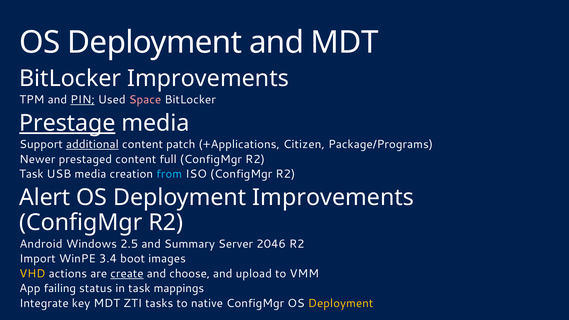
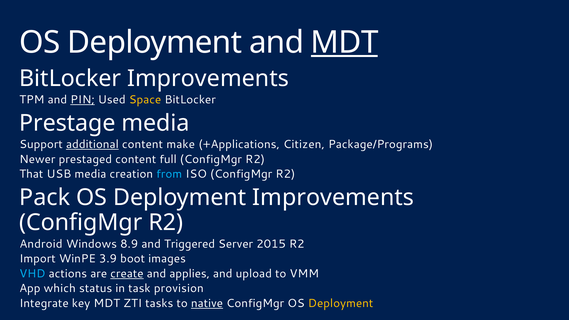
MDT at (345, 42) underline: none -> present
Space colour: pink -> yellow
Prestage underline: present -> none
patch: patch -> make
Task at (31, 174): Task -> That
Alert: Alert -> Pack
2.5: 2.5 -> 8.9
Summary: Summary -> Triggered
2046: 2046 -> 2015
3.4: 3.4 -> 3.9
VHD colour: yellow -> light blue
choose: choose -> applies
failing: failing -> which
mappings: mappings -> provision
native underline: none -> present
